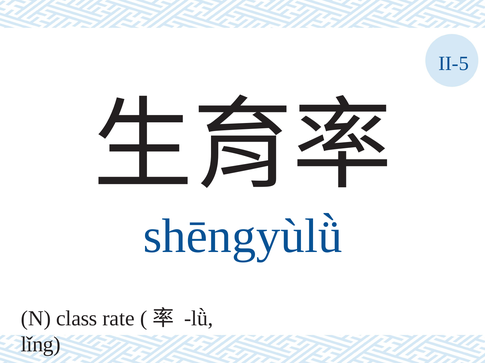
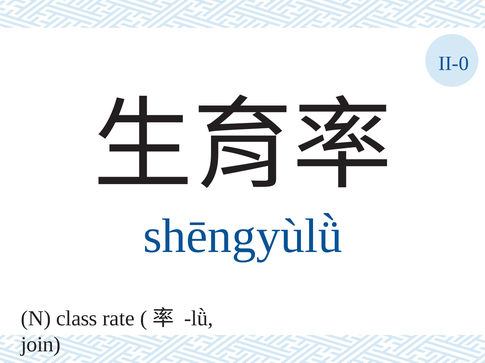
II-5: II-5 -> II-0
lǐng: lǐng -> join
